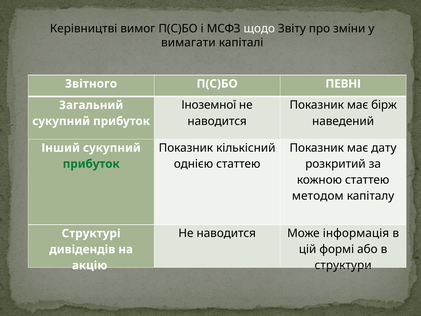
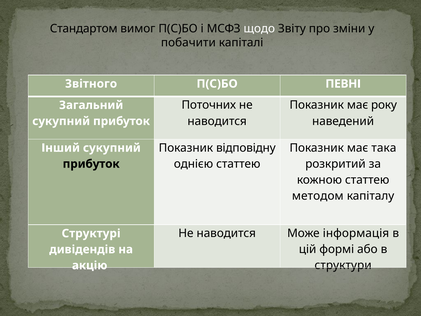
Керівництві: Керівництві -> Стандартом
вимагати: вимагати -> побачити
Іноземної: Іноземної -> Поточних
бірж: бірж -> року
кількісний: кількісний -> відповідну
дату: дату -> така
прибуток at (91, 164) colour: green -> black
